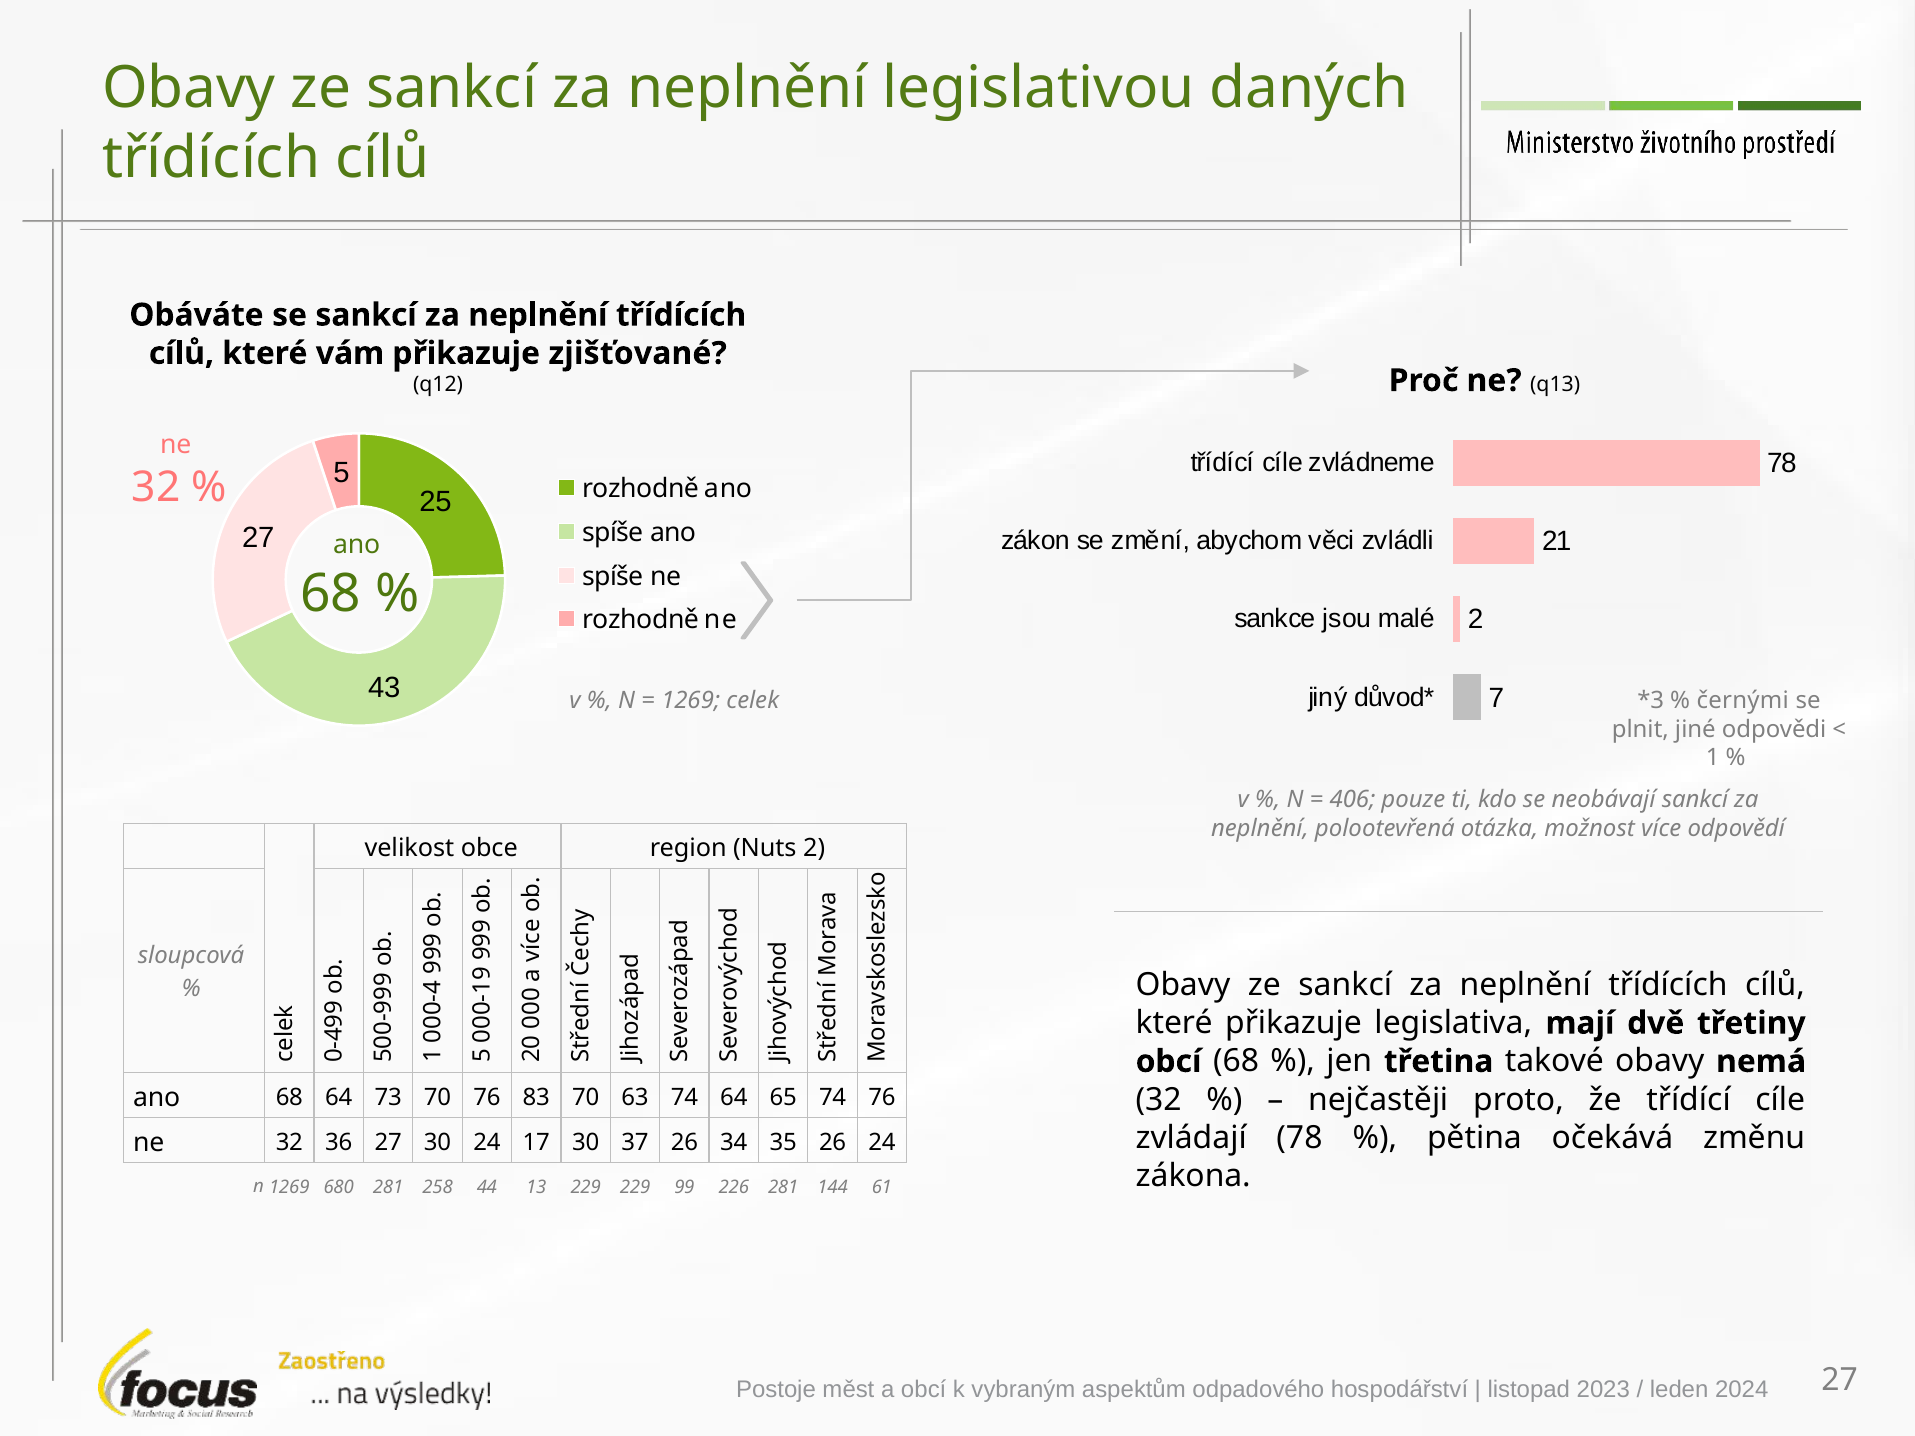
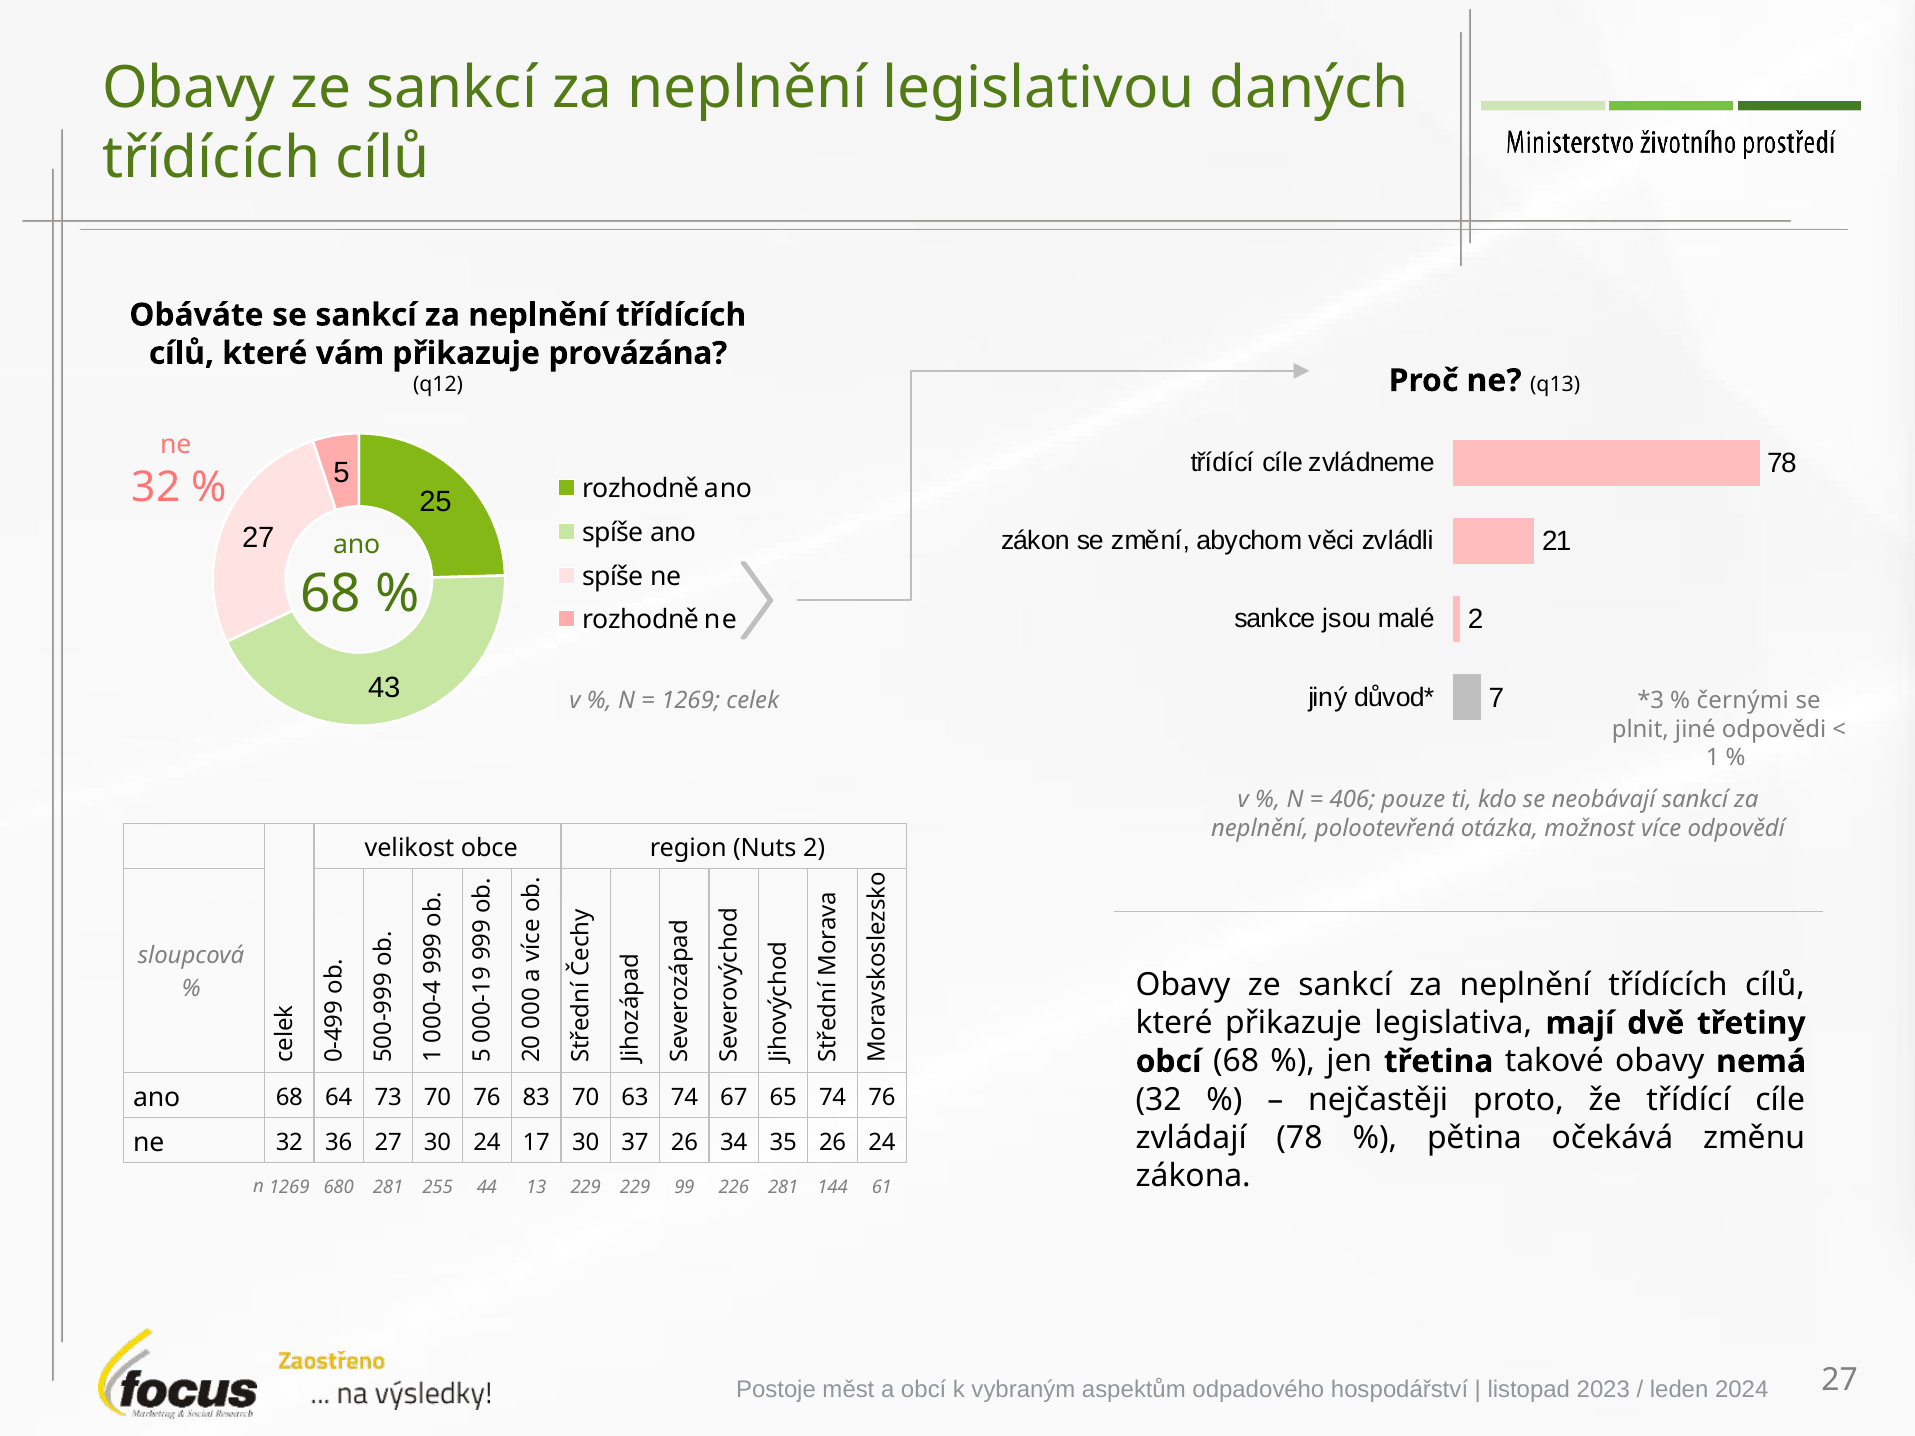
zjišťované: zjišťované -> provázána
74 64: 64 -> 67
258: 258 -> 255
